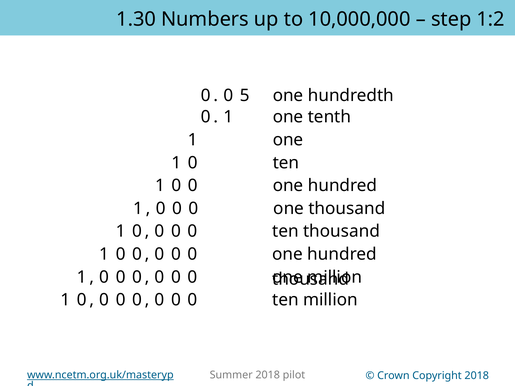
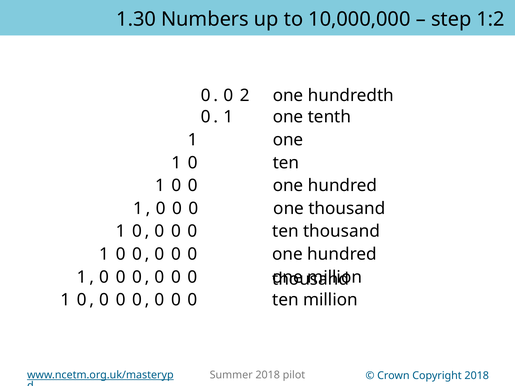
5: 5 -> 2
